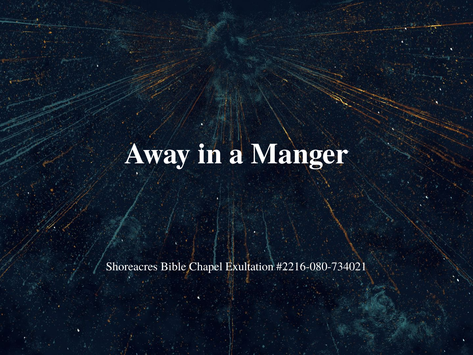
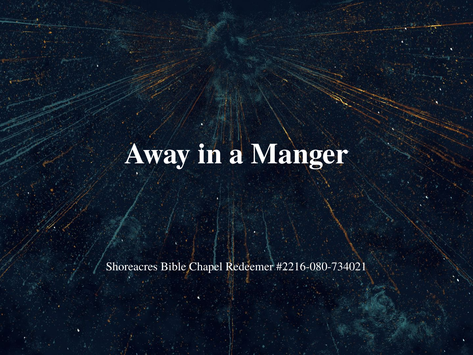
Exultation: Exultation -> Redeemer
